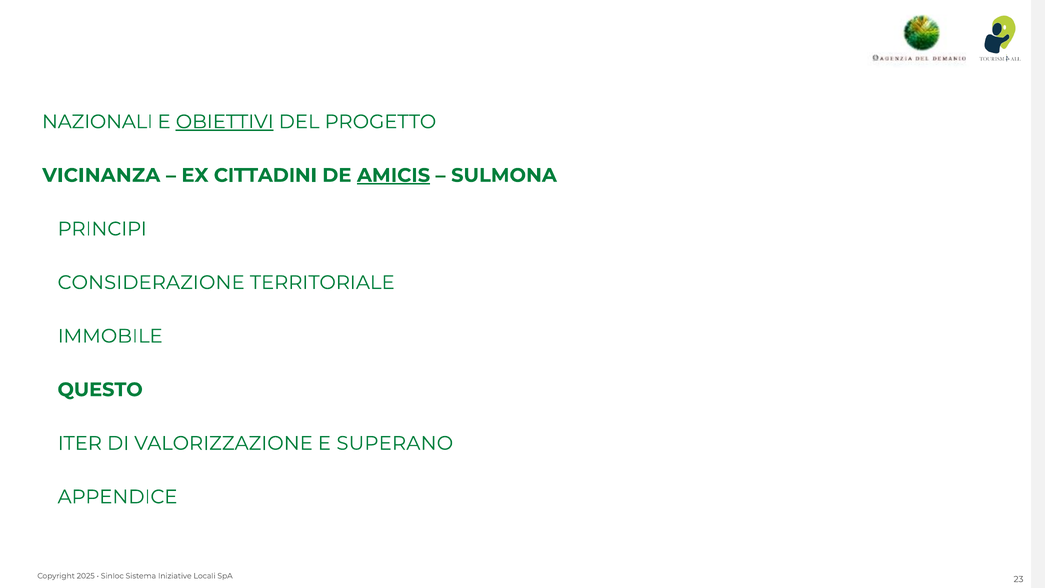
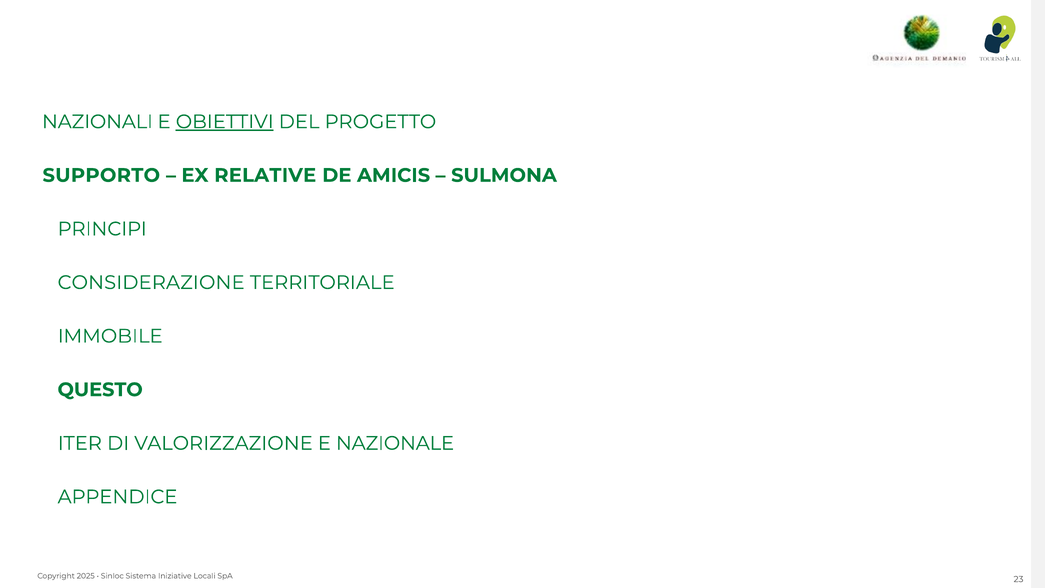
VICINANZA: VICINANZA -> SUPPORTO
CITTADINI: CITTADINI -> RELATIVE
AMICIS underline: present -> none
SUPERANO: SUPERANO -> NAZIONALE
